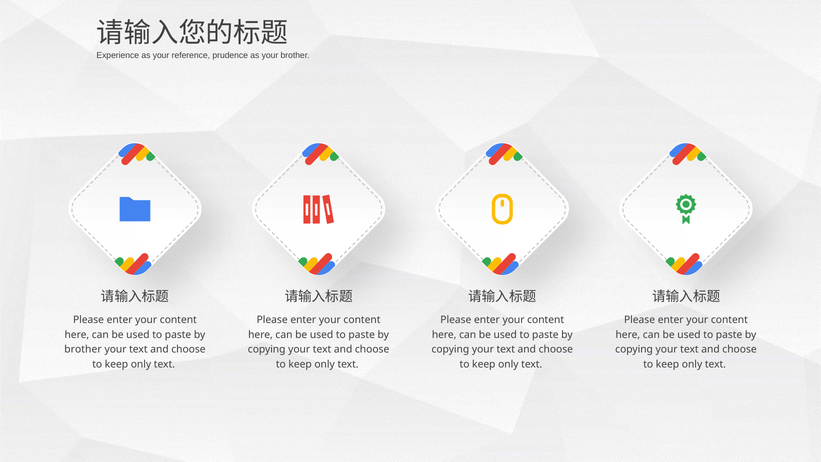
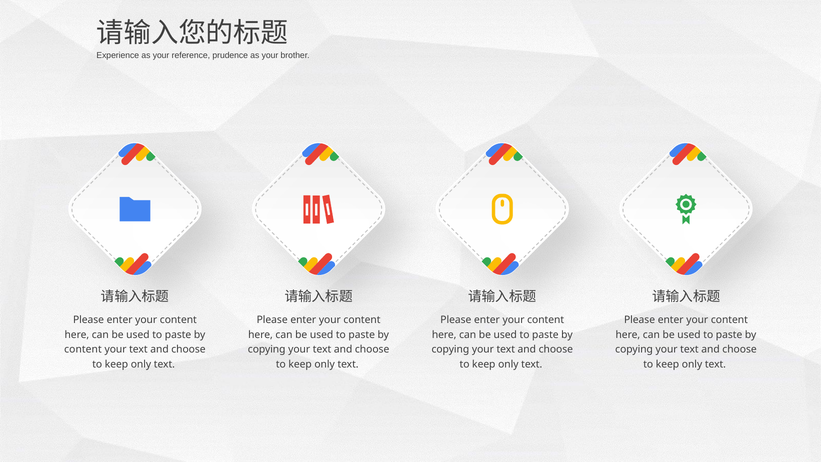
brother at (83, 349): brother -> content
